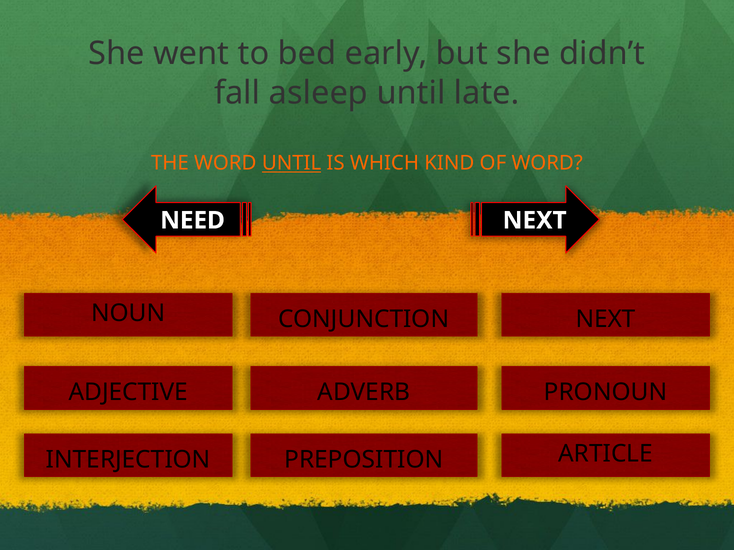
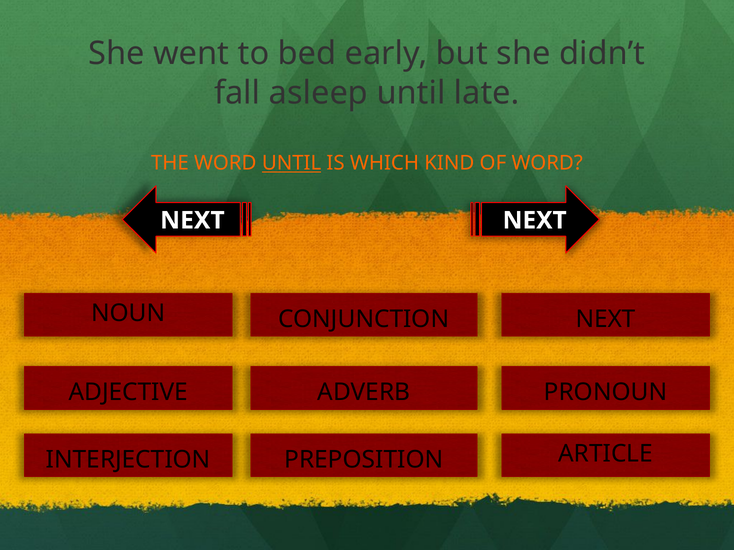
NEED at (193, 221): NEED -> NEXT
